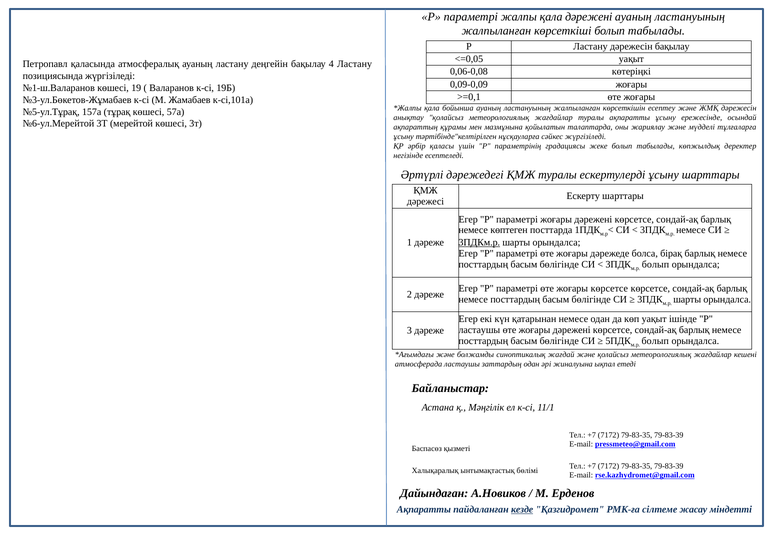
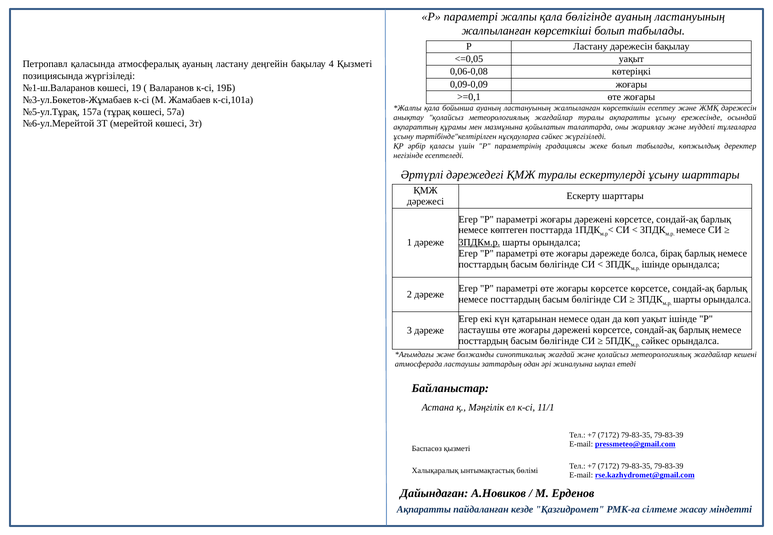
қала дәрежені: дәрежені -> бөлігінде
4 Ластану: Ластану -> Қызметі
болып at (655, 265): болып -> ішінде
болып at (655, 341): болып -> сәйкес
кезде underline: present -> none
